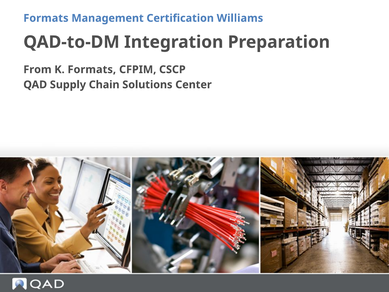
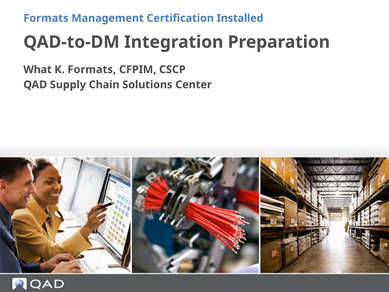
Williams: Williams -> Installed
From: From -> What
